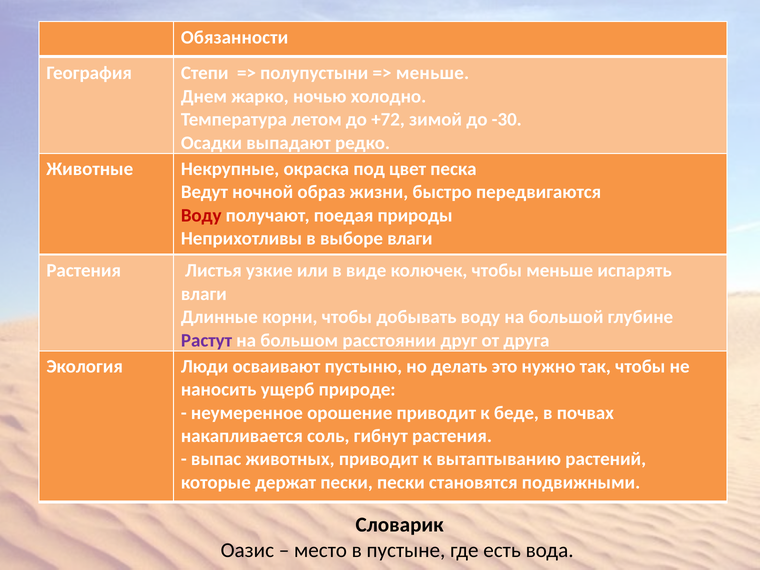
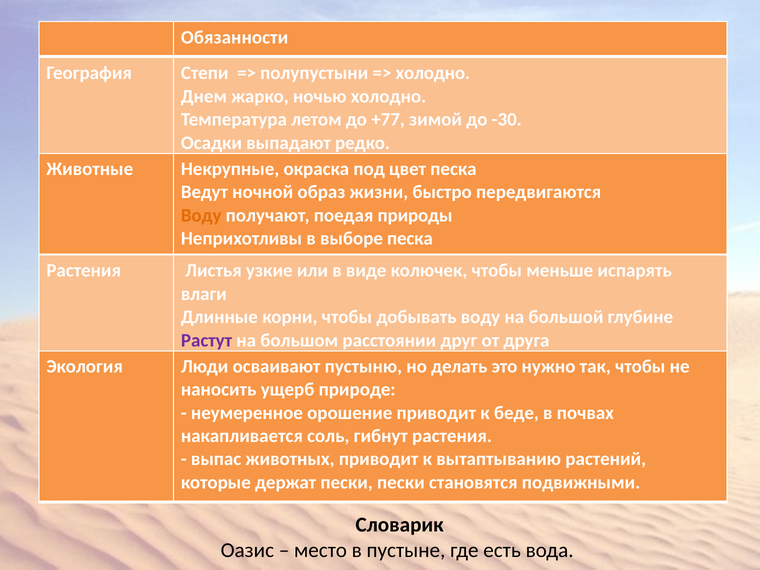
меньше at (433, 73): меньше -> холодно
+72: +72 -> +77
Воду at (201, 215) colour: red -> orange
выборе влаги: влаги -> песка
